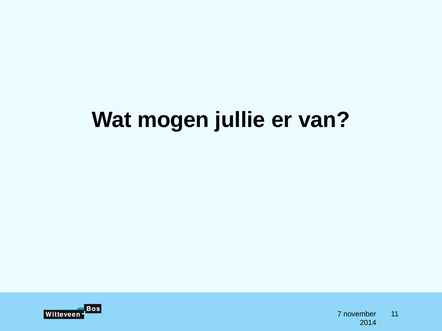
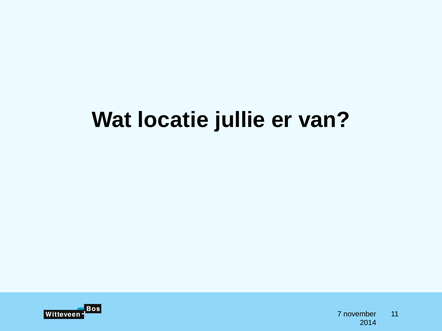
mogen: mogen -> locatie
